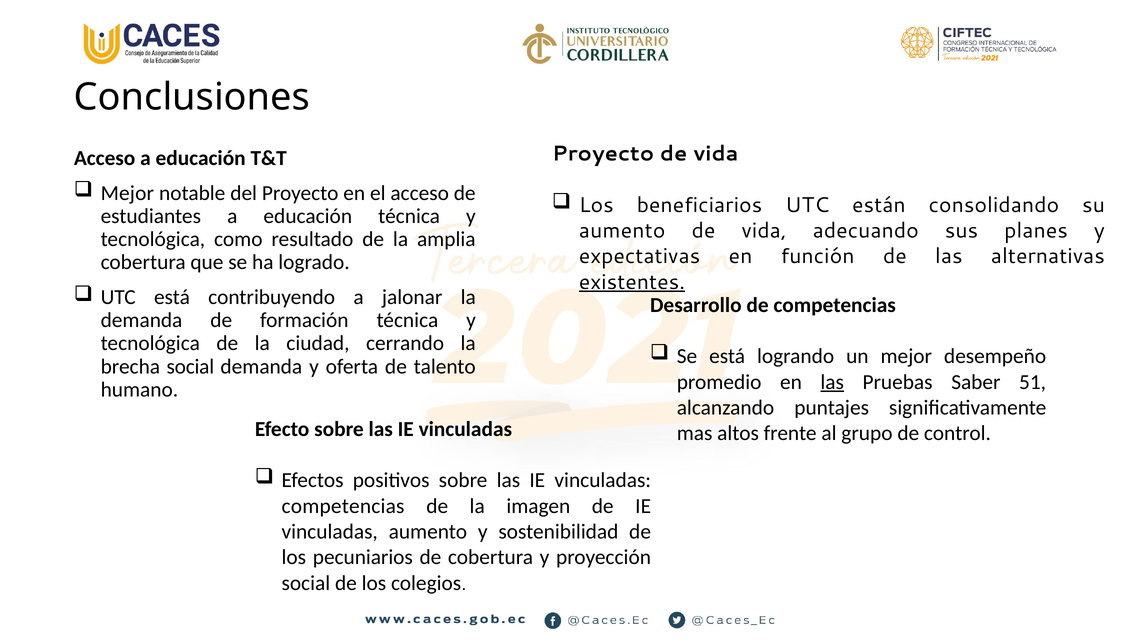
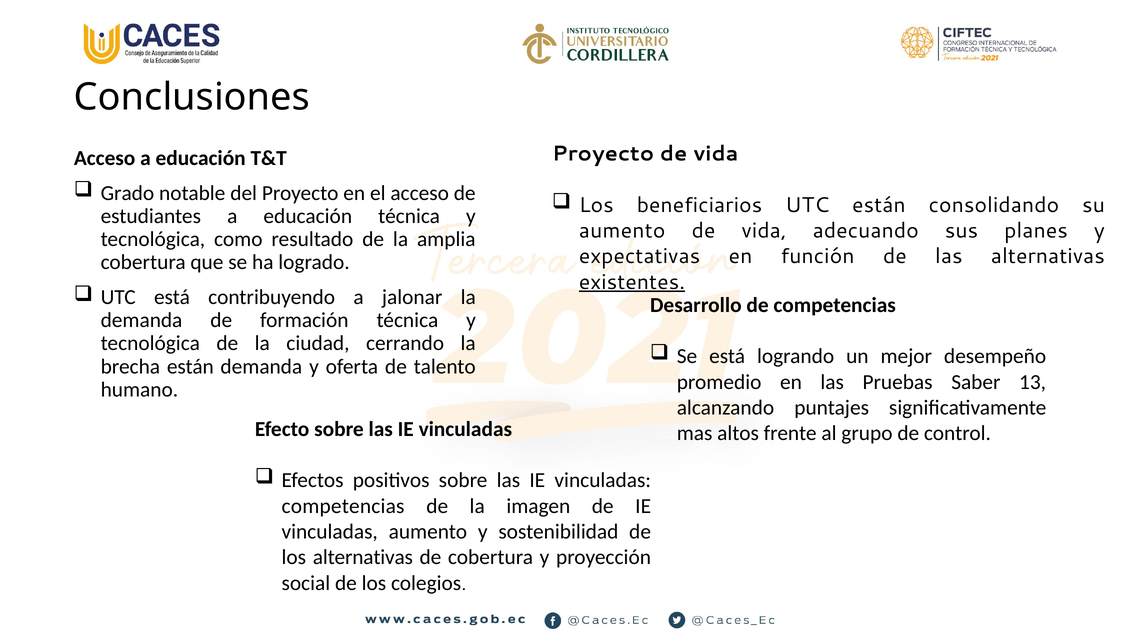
Mejor at (127, 193): Mejor -> Grado
brecha social: social -> están
las at (832, 382) underline: present -> none
51: 51 -> 13
los pecuniarios: pecuniarios -> alternativas
